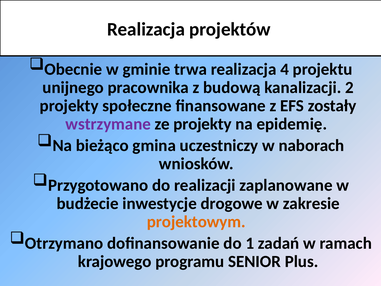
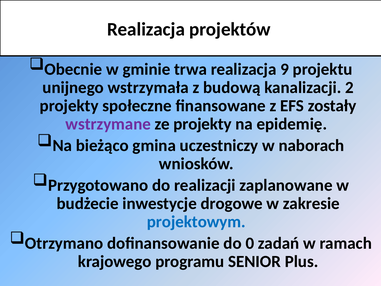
4: 4 -> 9
pracownika: pracownika -> wstrzymała
projektowym colour: orange -> blue
1: 1 -> 0
